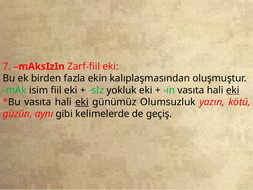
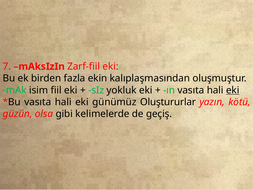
eki at (82, 102) underline: present -> none
Olumsuzluk: Olumsuzluk -> Oluştururlar
aynı: aynı -> olsa
